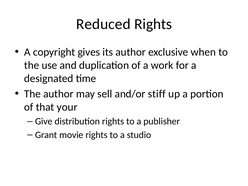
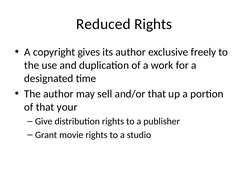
when: when -> freely
and/or stiff: stiff -> that
